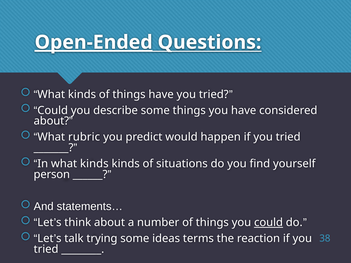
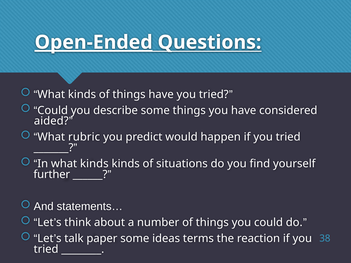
about at (51, 121): about -> aided
person: person -> further
could at (269, 223) underline: present -> none
trying: trying -> paper
